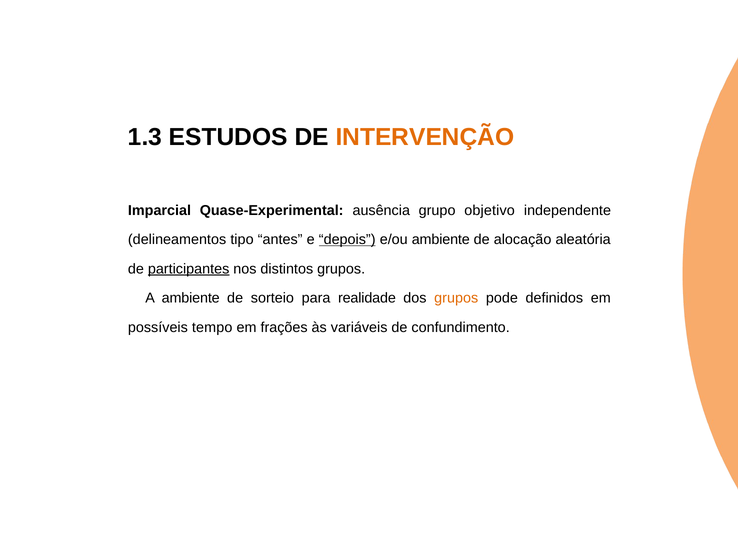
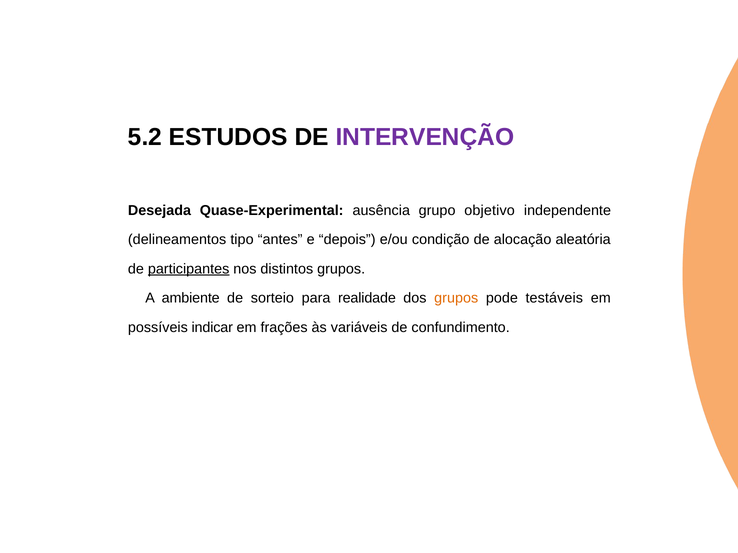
1.3: 1.3 -> 5.2
INTERVENÇÃO colour: orange -> purple
Imparcial: Imparcial -> Desejada
depois underline: present -> none
e/ou ambiente: ambiente -> condição
definidos: definidos -> testáveis
tempo: tempo -> indicar
